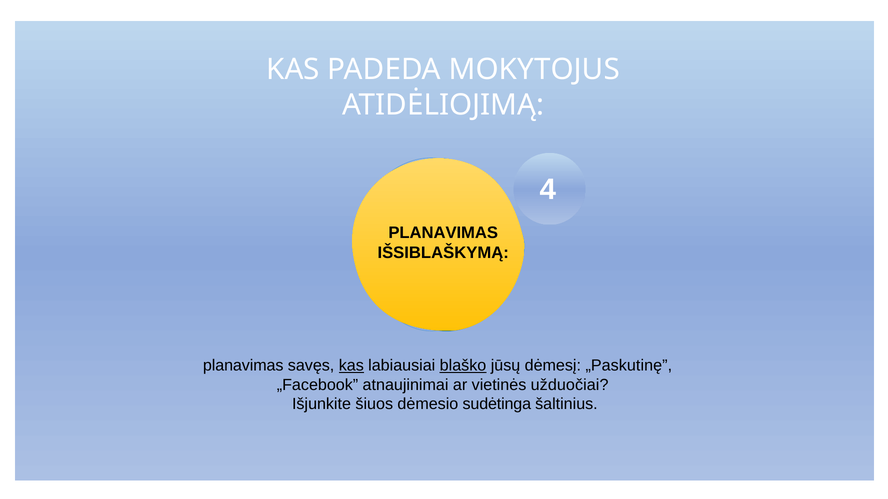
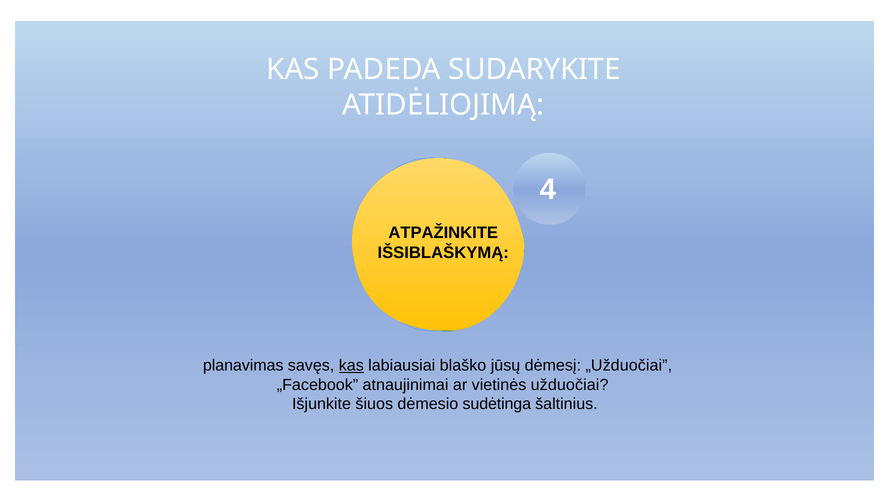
MOKYTOJUS: MOKYTOJUS -> SUDARYKITE
PLANAVIMAS at (443, 233): PLANAVIMAS -> ATPAŽINKITE
blaško underline: present -> none
„Paskutinę: „Paskutinę -> „Užduočiai
